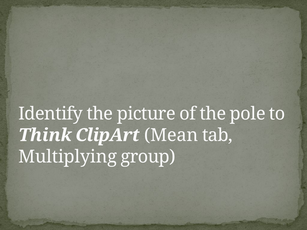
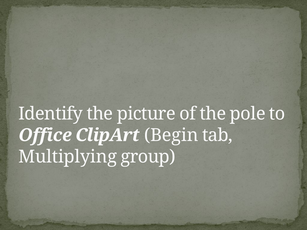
Think: Think -> Office
Mean: Mean -> Begin
